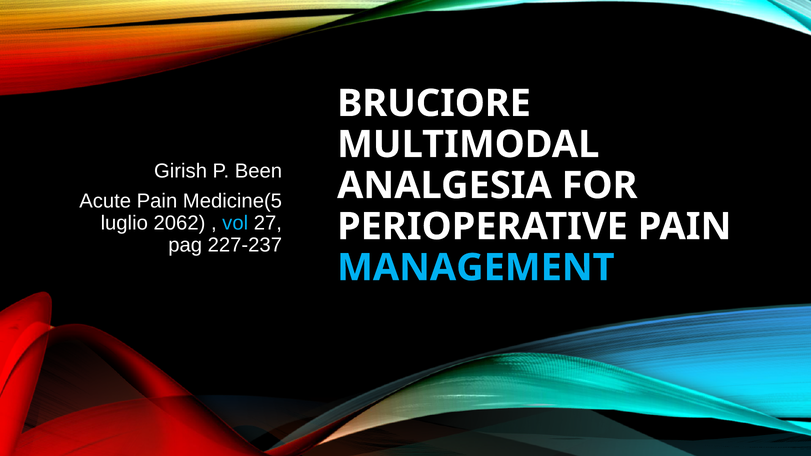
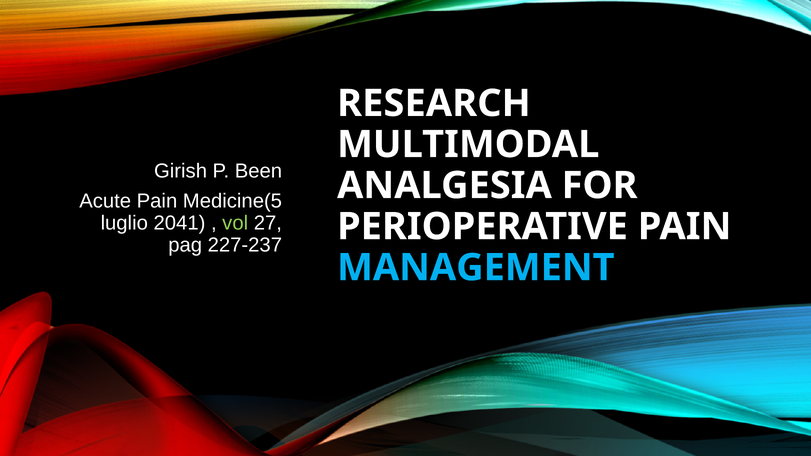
BRUCIORE: BRUCIORE -> RESEARCH
2062: 2062 -> 2041
vol colour: light blue -> light green
